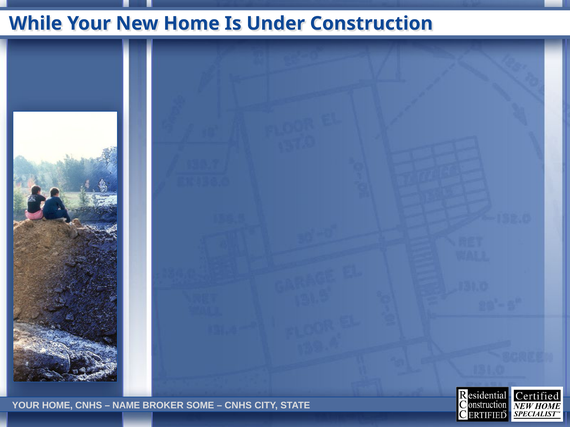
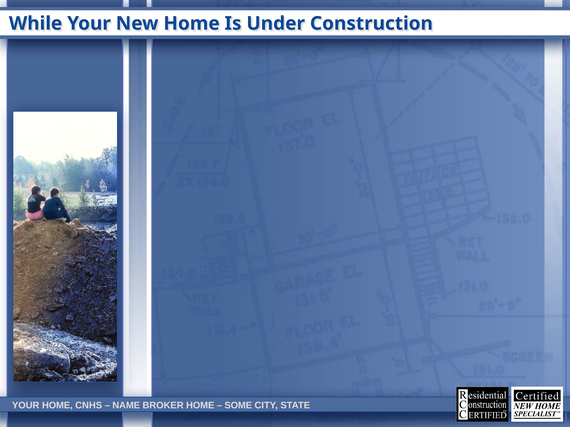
BROKER SOME: SOME -> HOME
CNHS at (238, 406): CNHS -> SOME
